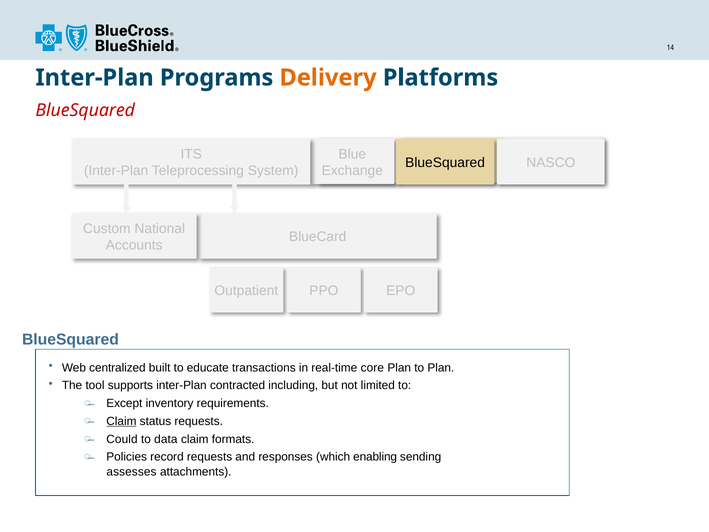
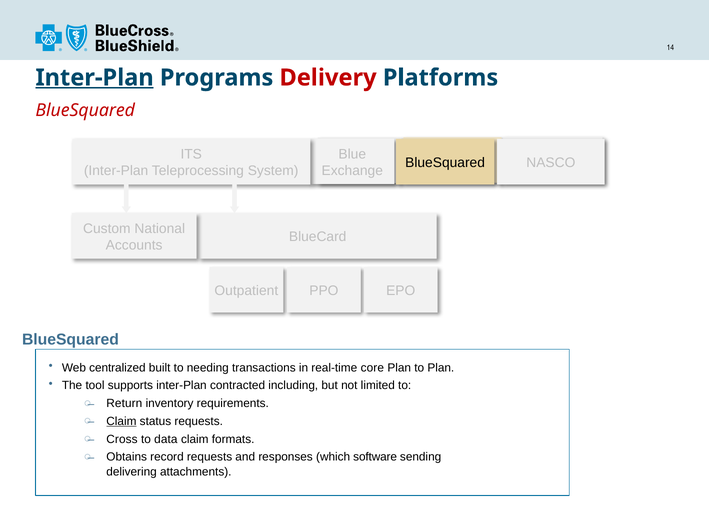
Inter-Plan at (95, 78) underline: none -> present
Delivery colour: orange -> red
educate: educate -> needing
Except: Except -> Return
Could: Could -> Cross
Policies: Policies -> Obtains
enabling: enabling -> software
assesses: assesses -> delivering
